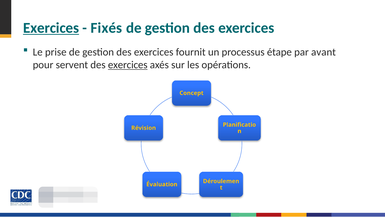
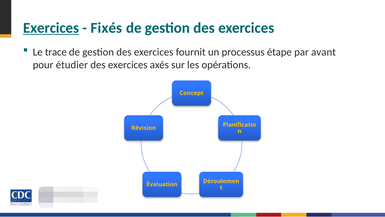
prise: prise -> trace
servent: servent -> étudier
exercices at (128, 65) underline: present -> none
